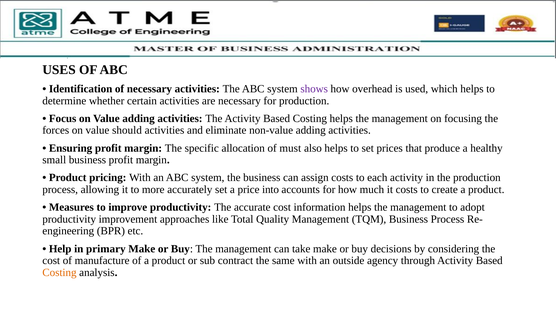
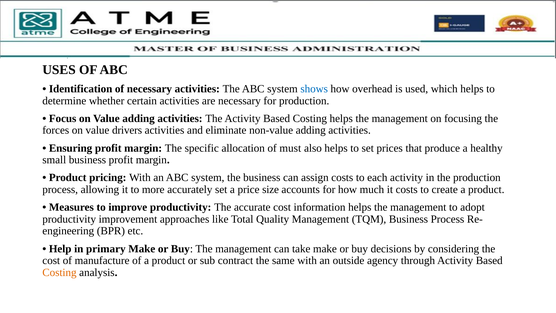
shows colour: purple -> blue
should: should -> drivers
into: into -> size
